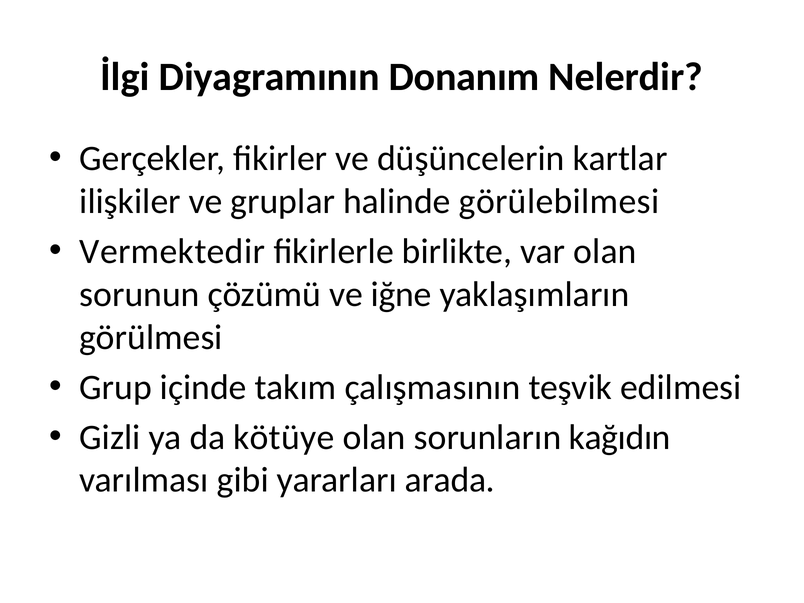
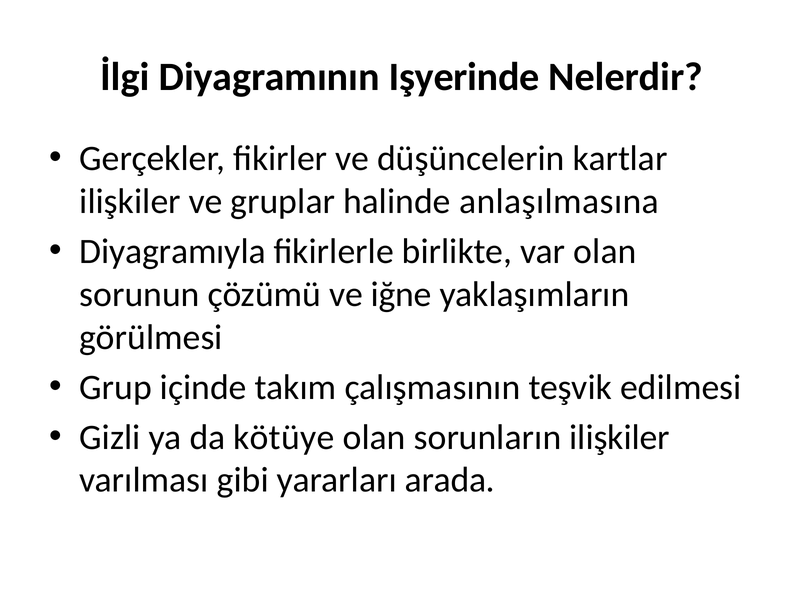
Donanım: Donanım -> Işyerinde
görülebilmesi: görülebilmesi -> anlaşılmasına
Vermektedir: Vermektedir -> Diyagramıyla
sorunların kağıdın: kağıdın -> ilişkiler
